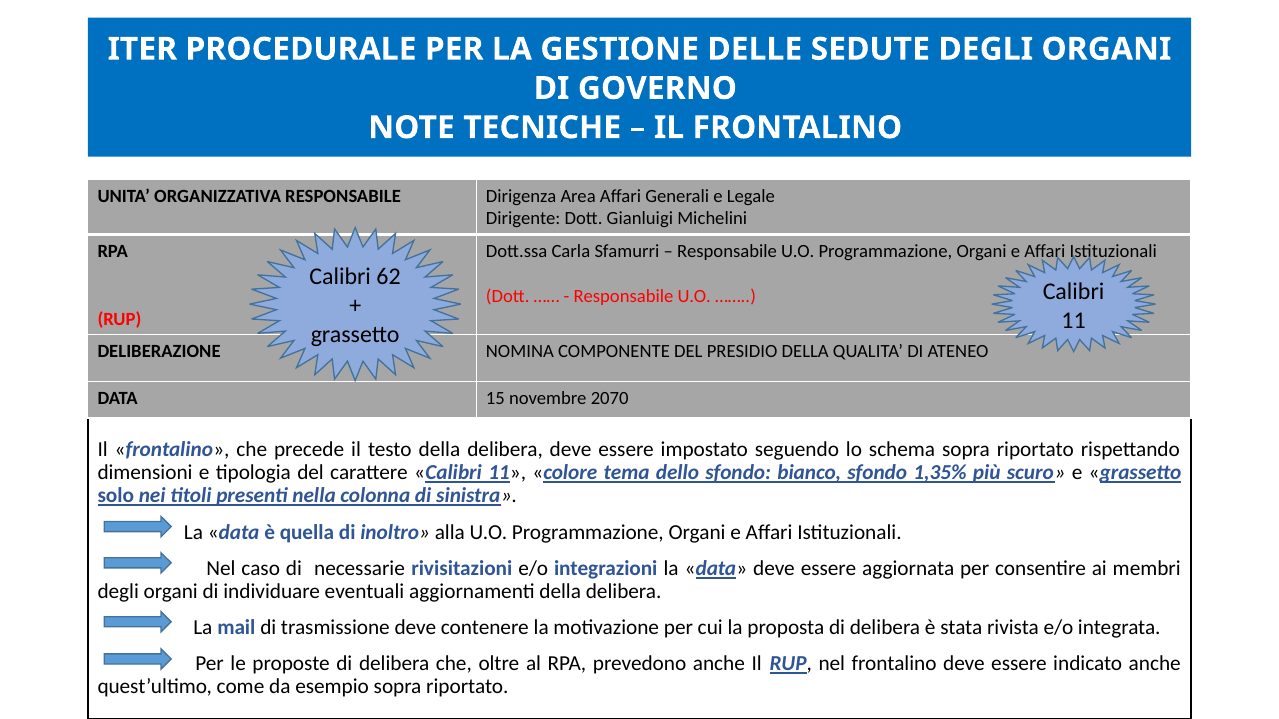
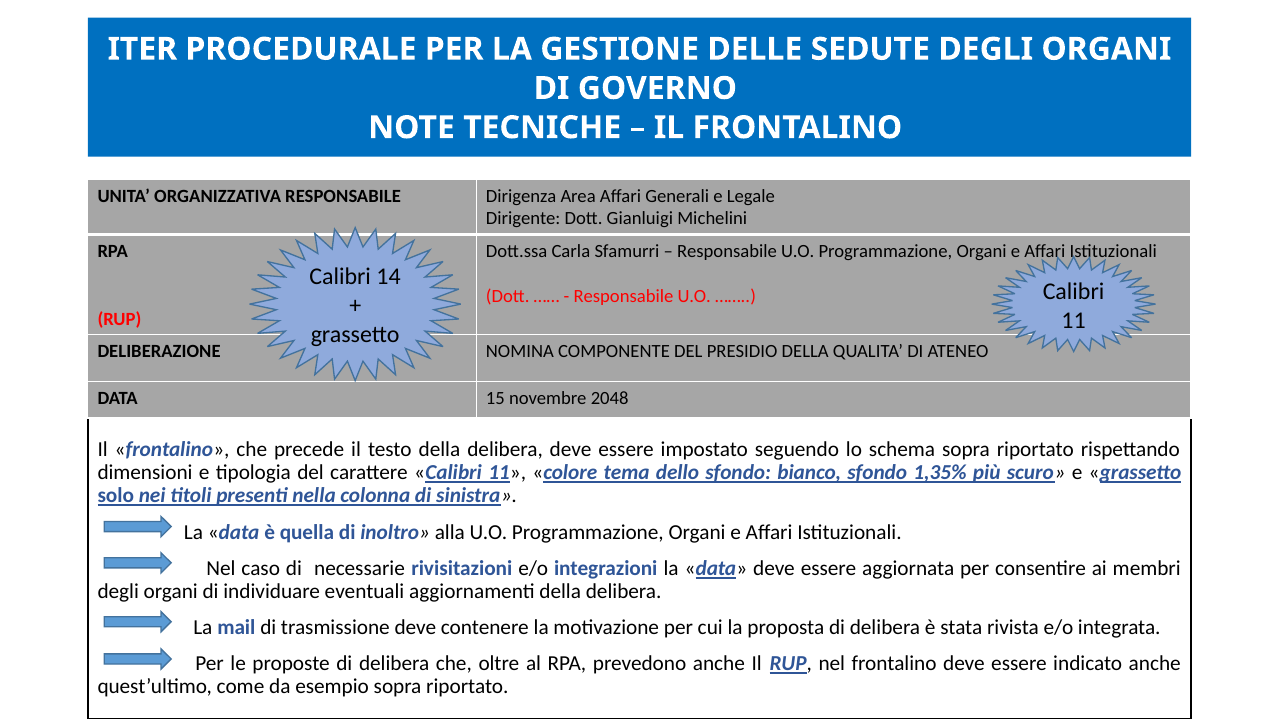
62: 62 -> 14
2070: 2070 -> 2048
